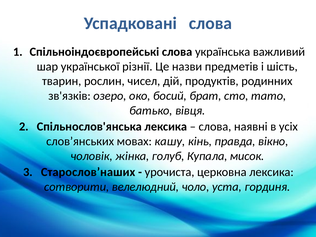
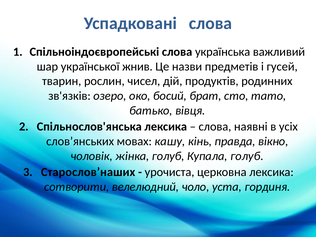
різнії: різнії -> жнив
шість: шість -> гусей
Купала мисок: мисок -> голуб
